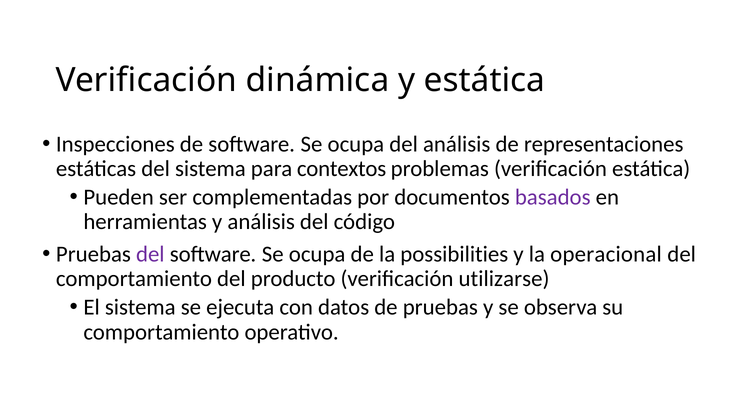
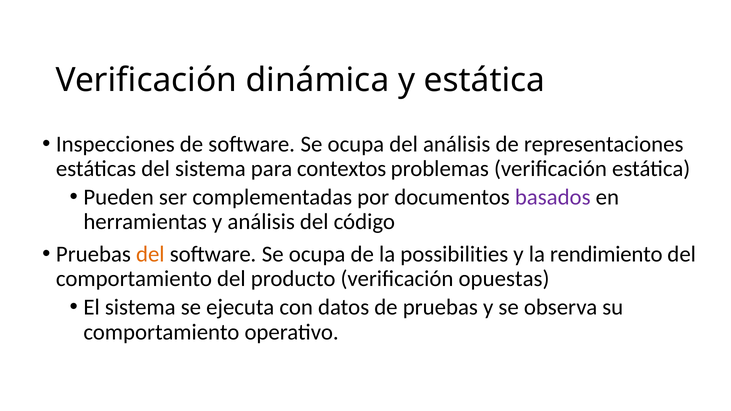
del at (150, 254) colour: purple -> orange
operacional: operacional -> rendimiento
utilizarse: utilizarse -> opuestas
